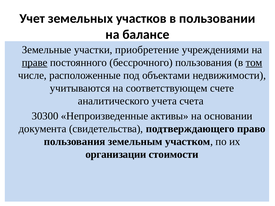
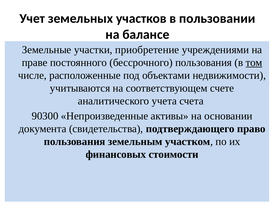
праве underline: present -> none
30300: 30300 -> 90300
организации: организации -> финансовых
